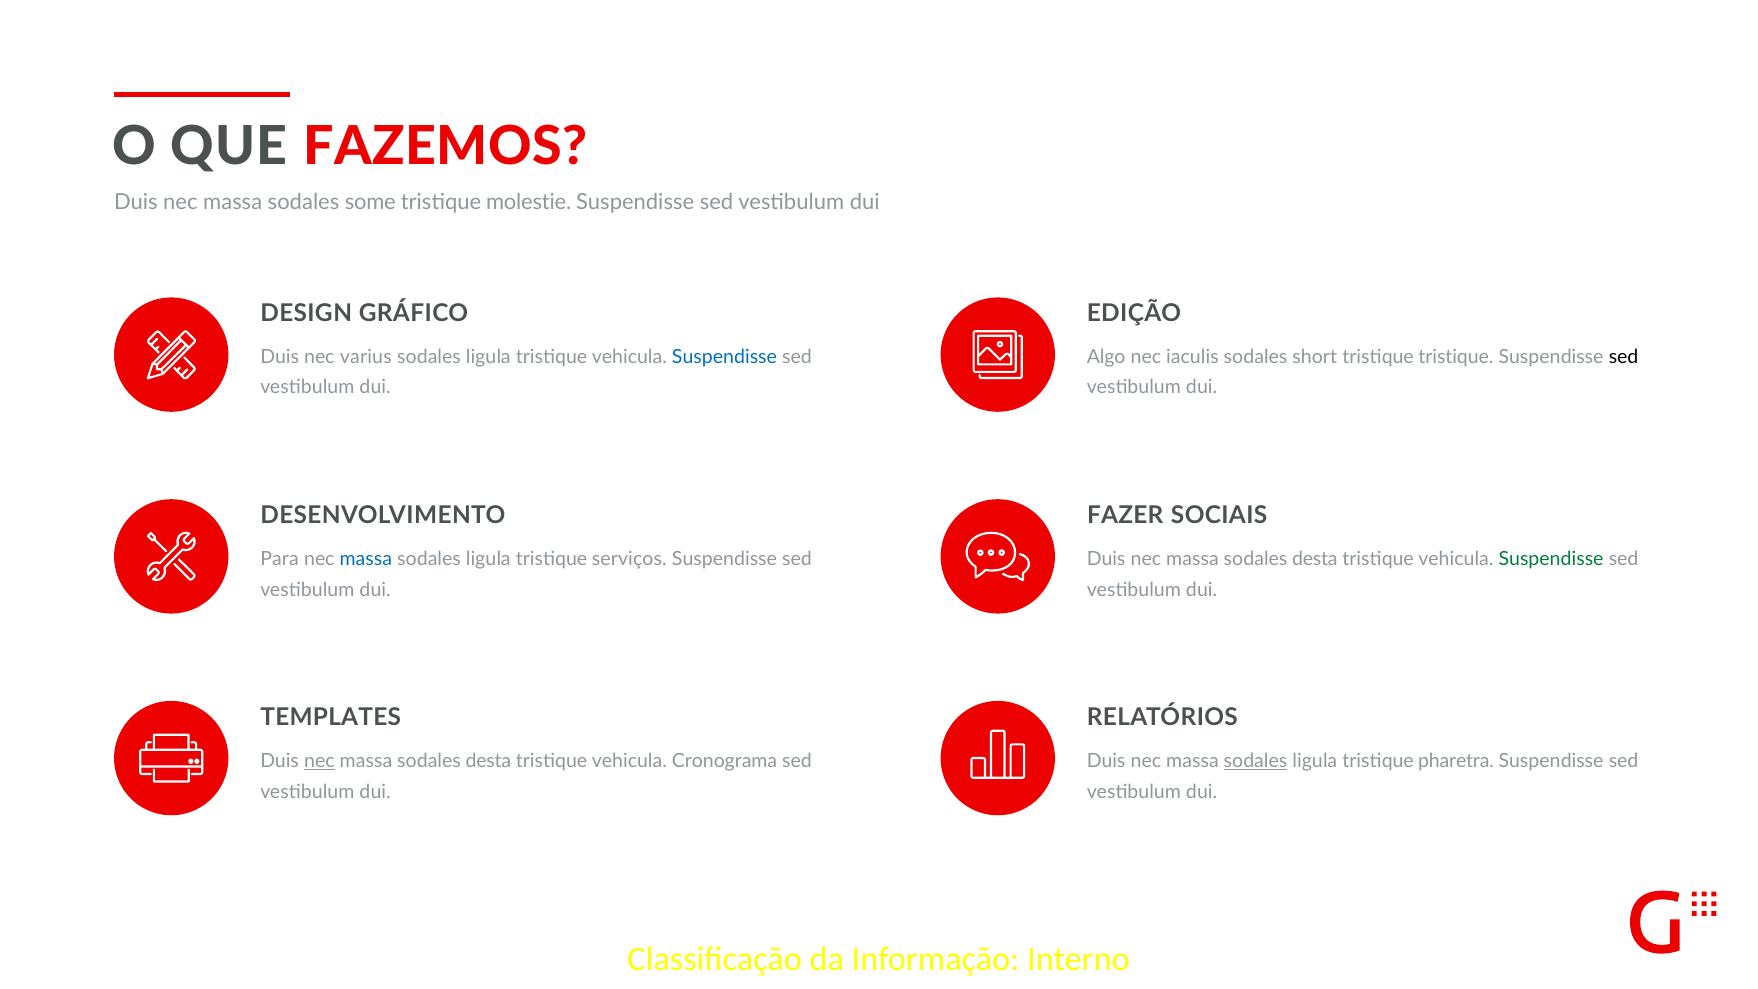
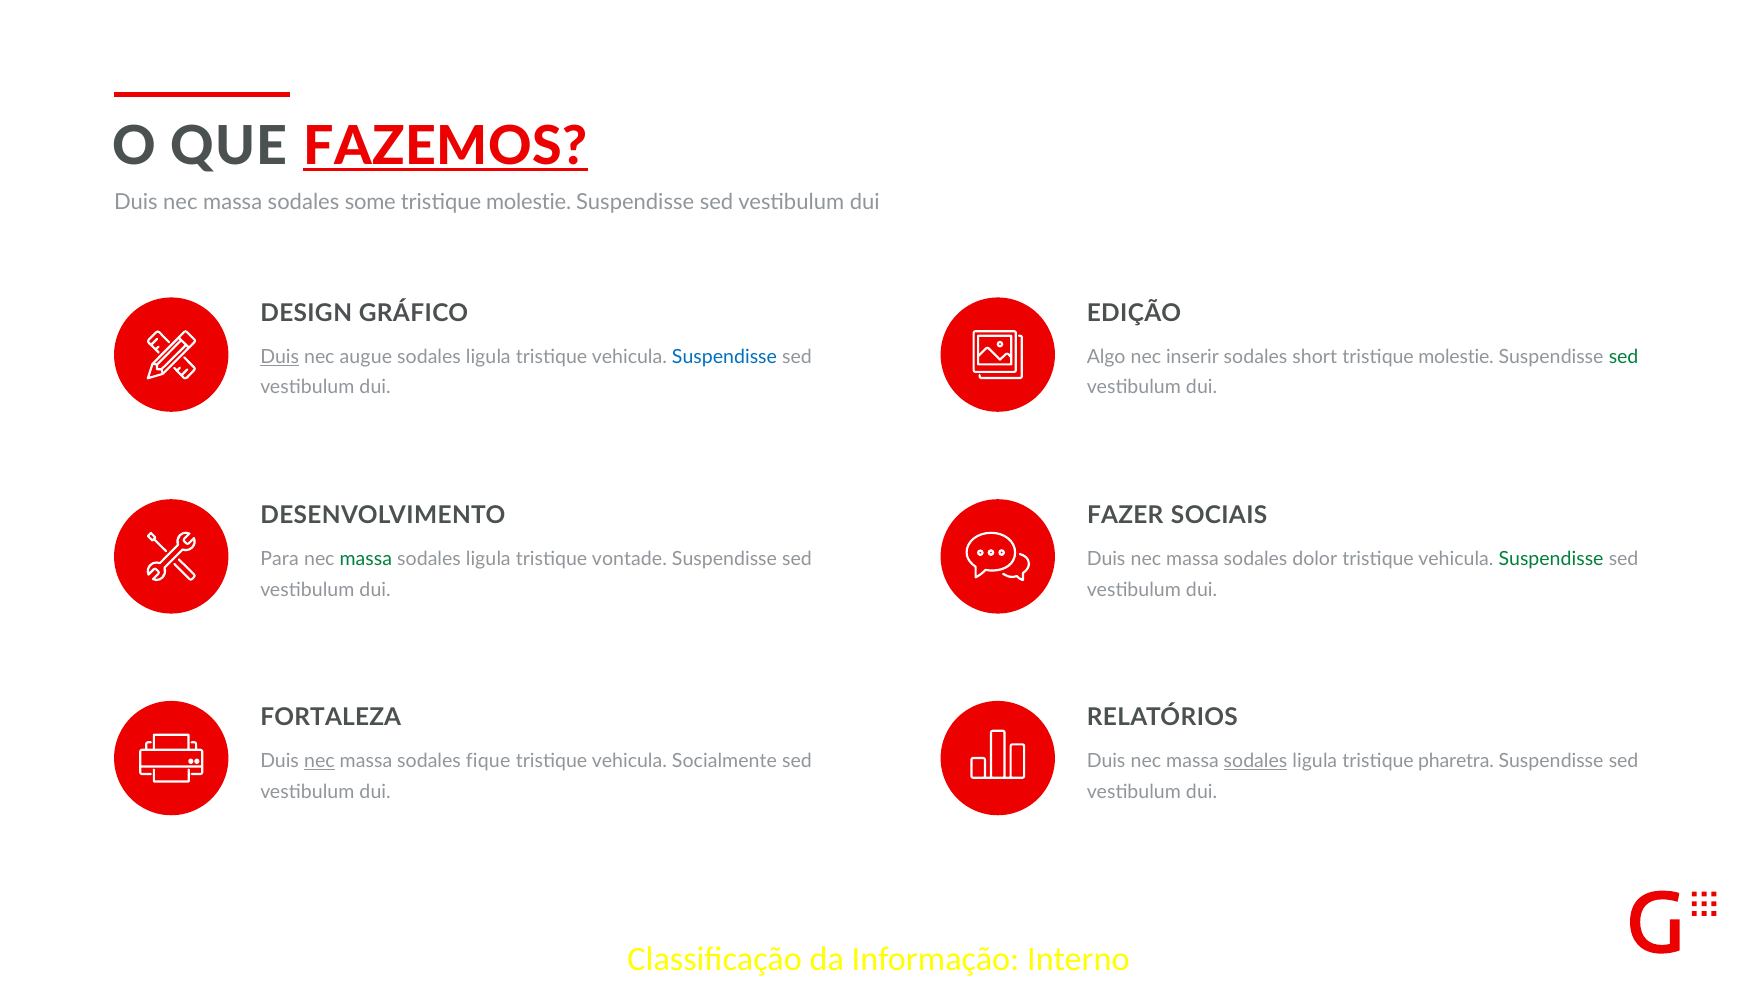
FAZEMOS underline: none -> present
Duis at (280, 357) underline: none -> present
varius: varius -> augue
iaculis: iaculis -> inserir
tristique at (1456, 357): tristique -> molestie
sed at (1624, 357) colour: black -> green
massa at (366, 559) colour: blue -> green
serviços: serviços -> vontade
desta at (1315, 559): desta -> dolor
TEMPLATES: TEMPLATES -> FORTALEZA
desta at (488, 761): desta -> fique
Cronograma: Cronograma -> Socialmente
